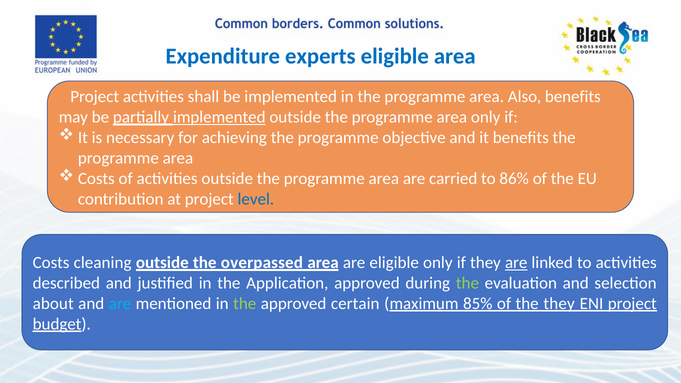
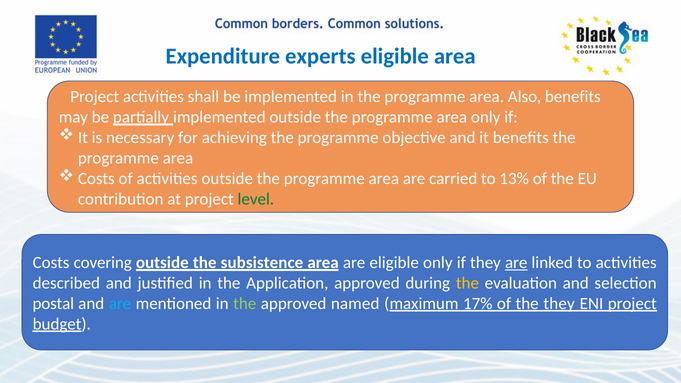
implemented at (219, 117) underline: present -> none
86%: 86% -> 13%
level colour: blue -> green
cleaning: cleaning -> covering
overpassed: overpassed -> subsistence
the at (467, 283) colour: light green -> yellow
about: about -> postal
certain: certain -> named
85%: 85% -> 17%
